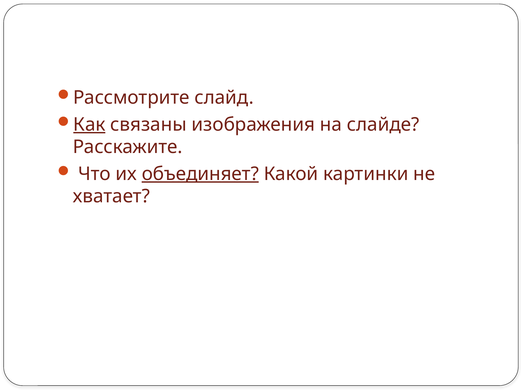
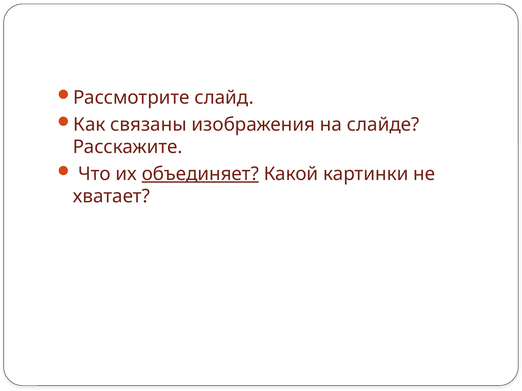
Как underline: present -> none
